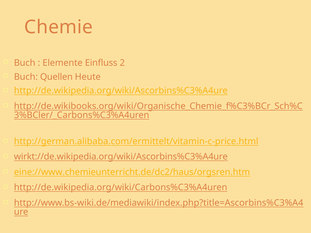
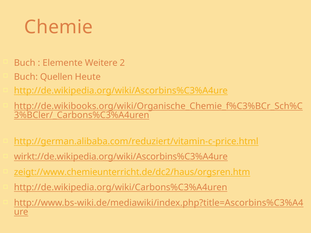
Einfluss: Einfluss -> Weitere
http://german.alibaba.com/ermittelt/vitamin-c-price.html: http://german.alibaba.com/ermittelt/vitamin-c-price.html -> http://german.alibaba.com/reduziert/vitamin-c-price.html
eine://www.chemieunterricht.de/dc2/haus/orgsren.htm: eine://www.chemieunterricht.de/dc2/haus/orgsren.htm -> zeigt://www.chemieunterricht.de/dc2/haus/orgsren.htm
